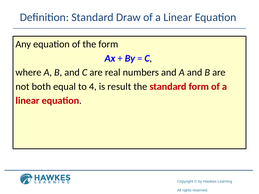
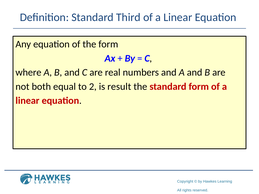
Draw: Draw -> Third
4: 4 -> 2
